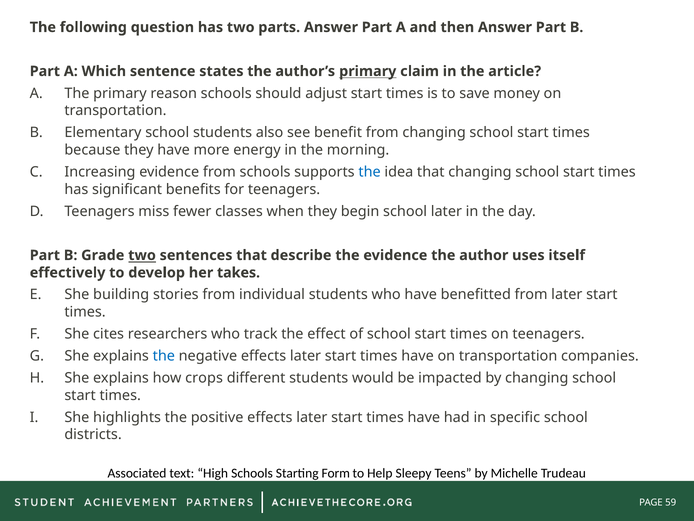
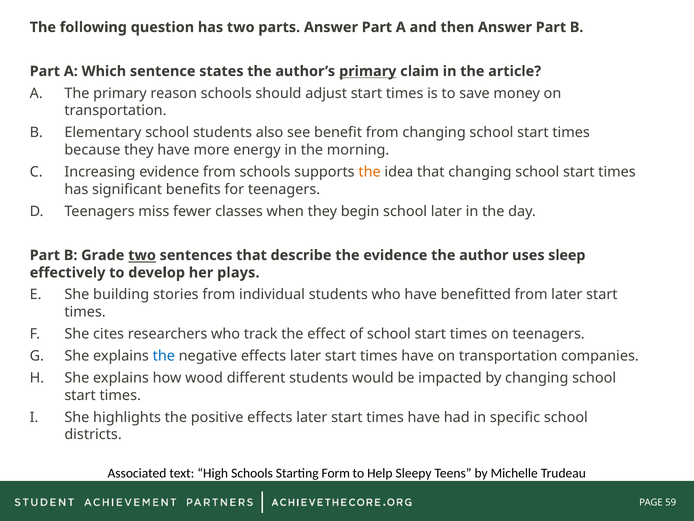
the at (370, 172) colour: blue -> orange
itself: itself -> sleep
takes: takes -> plays
crops: crops -> wood
